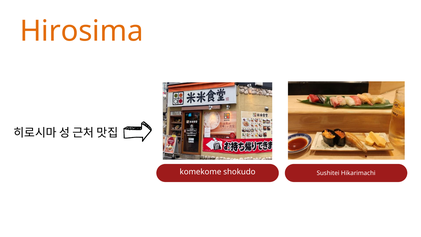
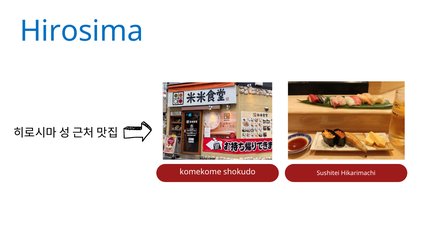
Hirosima colour: orange -> blue
